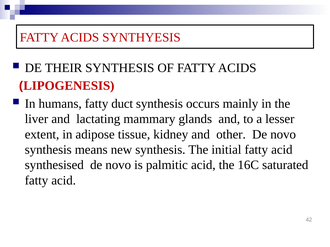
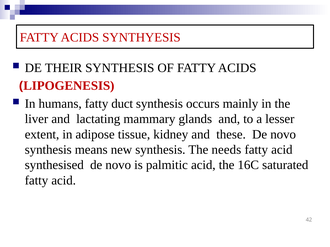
other: other -> these
initial: initial -> needs
